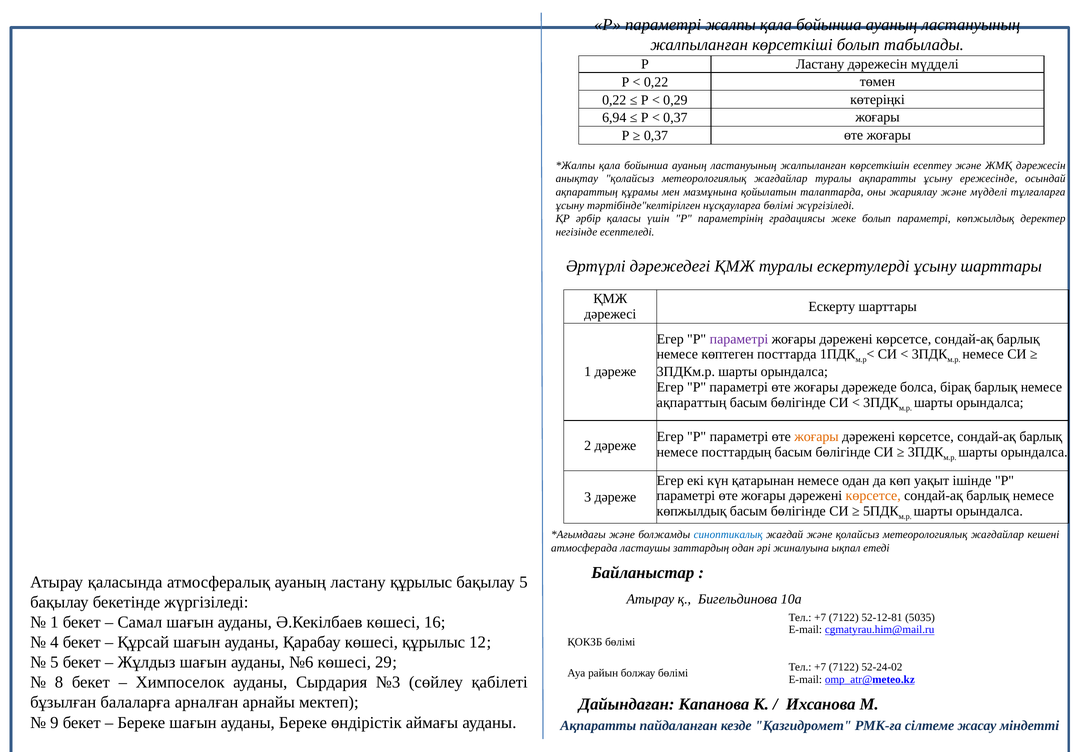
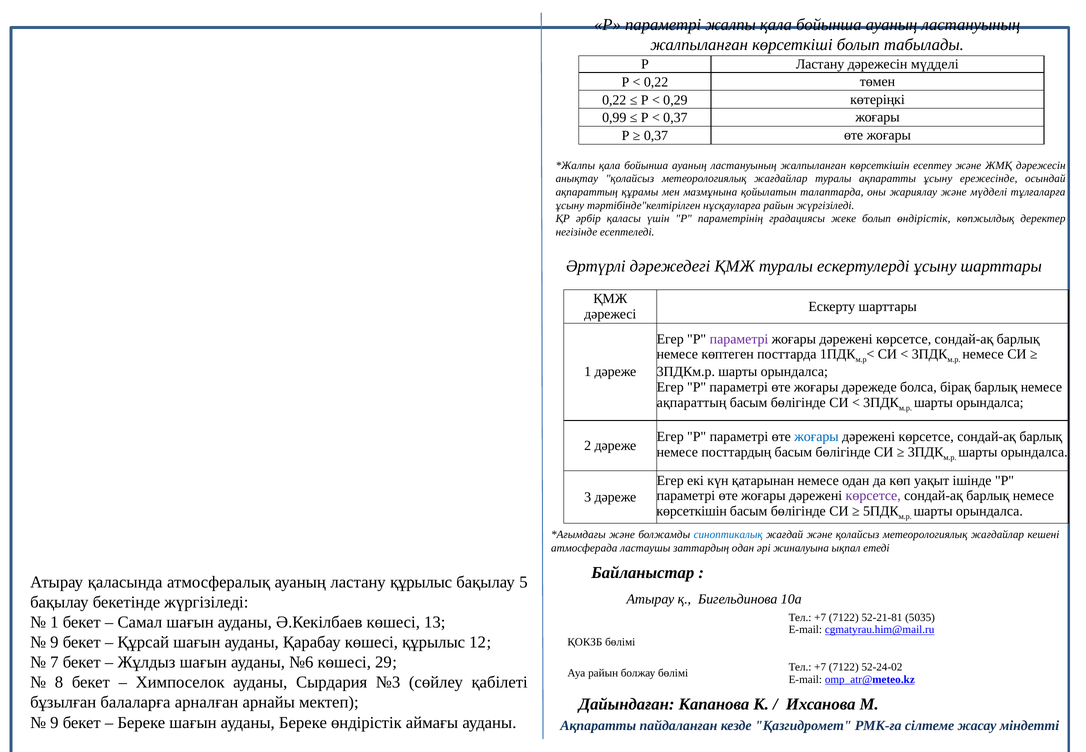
6,94: 6,94 -> 0,99
нұсқауларға бөлімі: бөлімі -> райын
болып параметрі: параметрі -> өндірістік
жоғары at (817, 437) colour: orange -> blue
көрсетсе at (873, 496) colour: orange -> purple
көпжылдық at (692, 511): көпжылдық -> көрсеткішін
52-12-81: 52-12-81 -> 52-21-81
16: 16 -> 13
4 at (54, 642): 4 -> 9
5 at (54, 662): 5 -> 7
